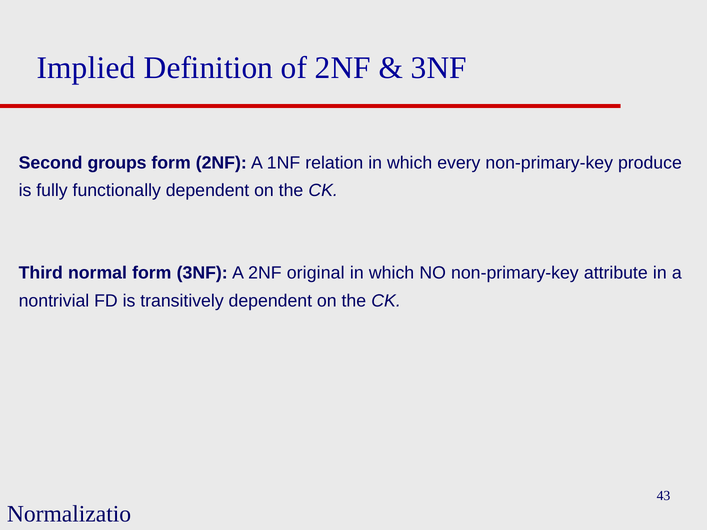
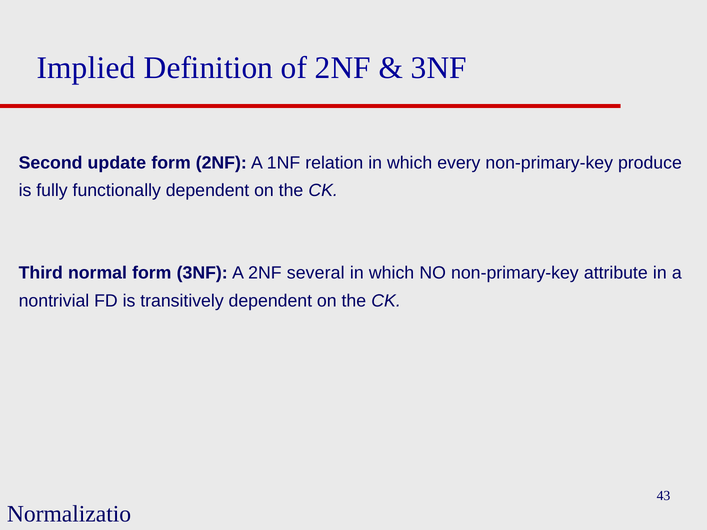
groups: groups -> update
original: original -> several
